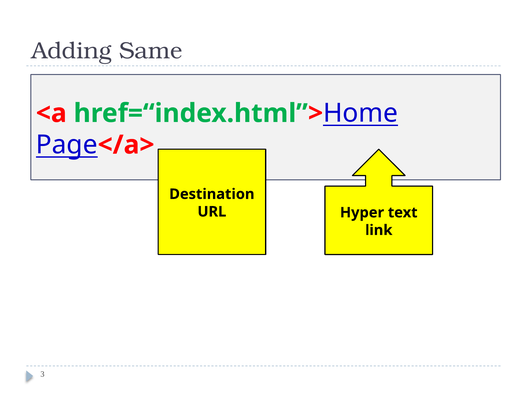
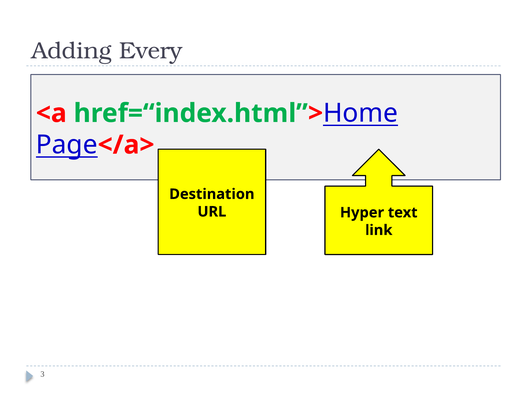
Same: Same -> Every
